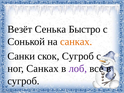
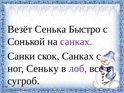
санках at (76, 42) colour: orange -> purple
скок Сугроб: Сугроб -> Санках
ног Санках: Санках -> Сеньку
